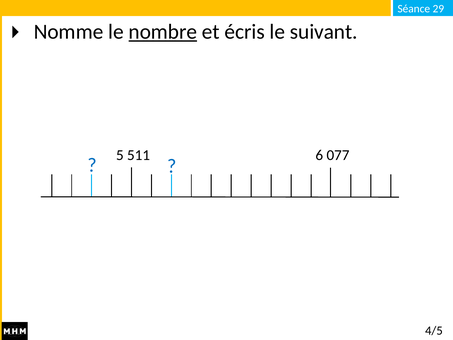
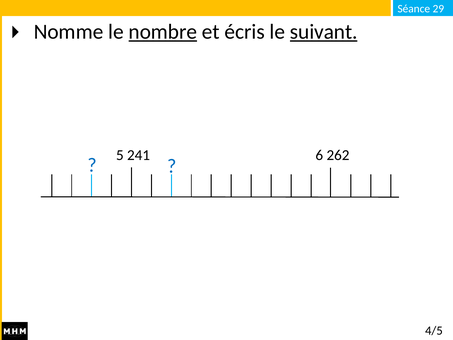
suivant underline: none -> present
511: 511 -> 241
077: 077 -> 262
